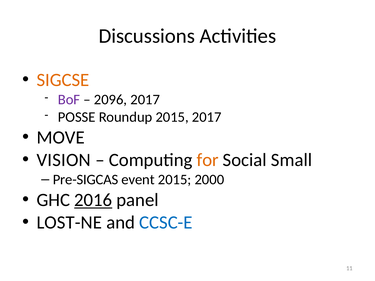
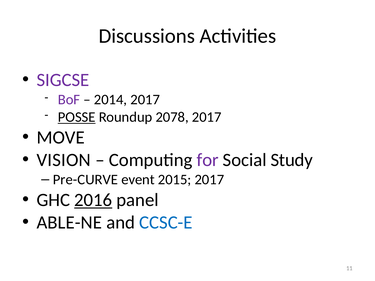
SIGCSE colour: orange -> purple
2096: 2096 -> 2014
POSSE underline: none -> present
Roundup 2015: 2015 -> 2078
for colour: orange -> purple
Small: Small -> Study
Pre-SIGCAS: Pre-SIGCAS -> Pre-CURVE
2015 2000: 2000 -> 2017
LOST-NE: LOST-NE -> ABLE-NE
